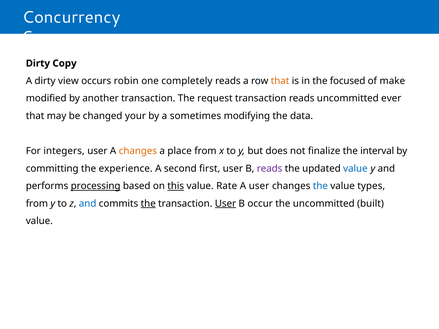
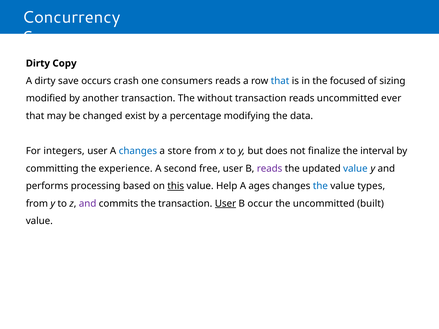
view: view -> save
robin: robin -> crash
completely: completely -> consumers
that at (280, 81) colour: orange -> blue
make: make -> sizing
request: request -> without
your: your -> exist
sometimes: sometimes -> percentage
changes at (138, 151) colour: orange -> blue
place: place -> store
first: first -> free
processing underline: present -> none
Rate: Rate -> Help
A user: user -> ages
and at (88, 204) colour: blue -> purple
the at (148, 204) underline: present -> none
